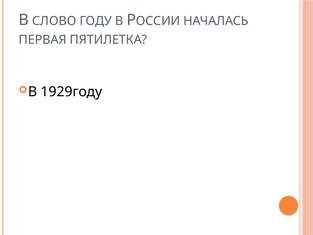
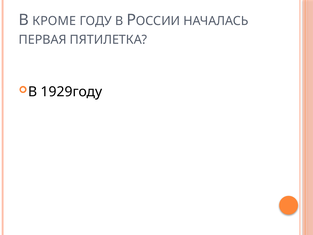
СЛОВО: СЛОВО -> КРОМЕ
